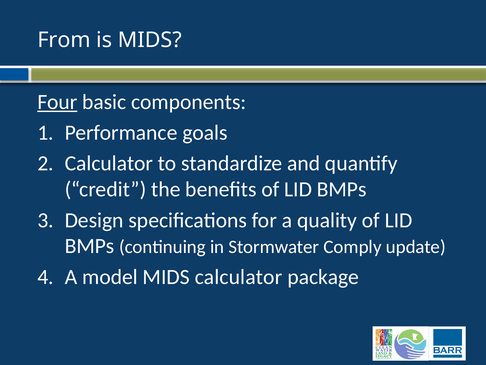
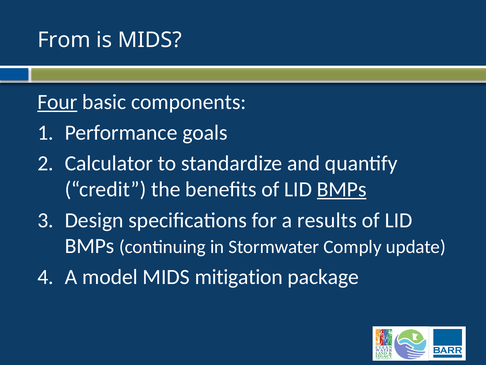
BMPs at (342, 189) underline: none -> present
quality: quality -> results
MIDS calculator: calculator -> mitigation
